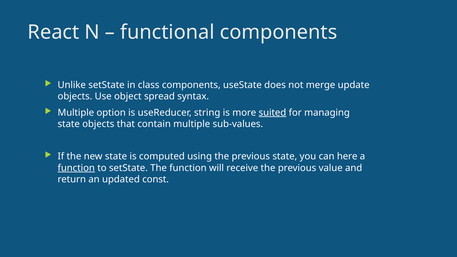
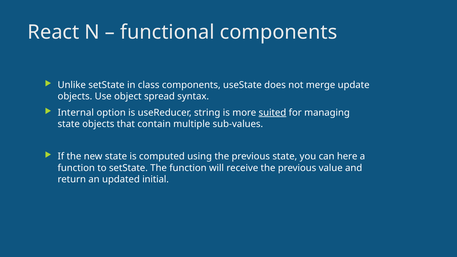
Multiple at (76, 113): Multiple -> Internal
function at (76, 168) underline: present -> none
const: const -> initial
